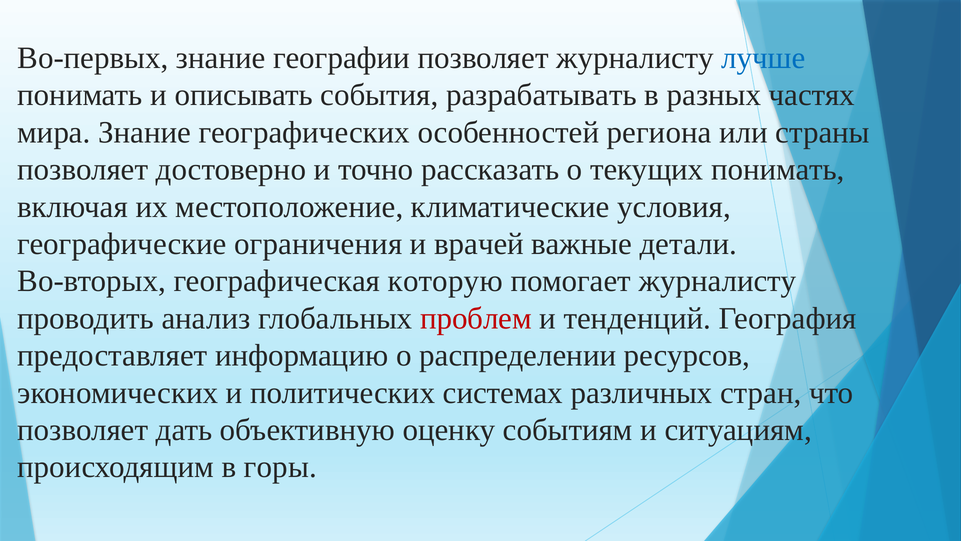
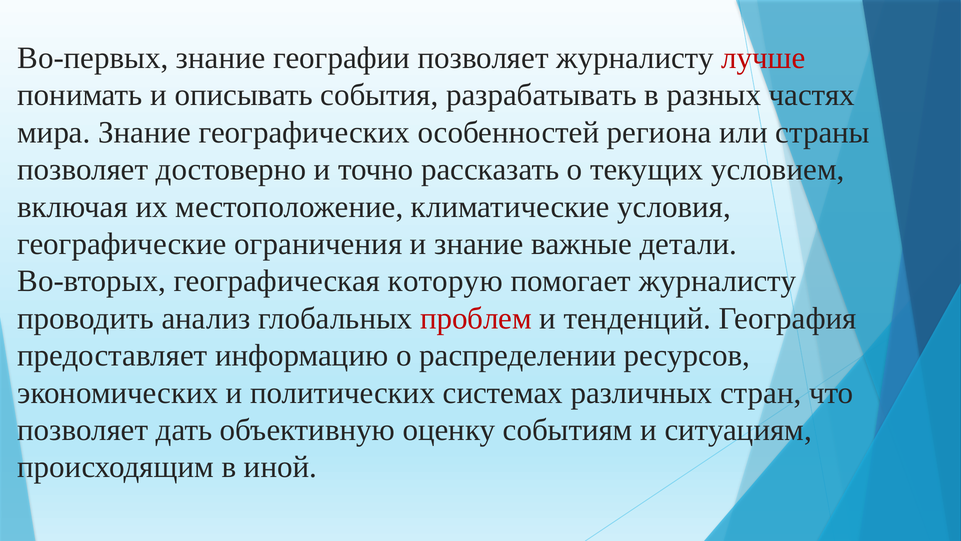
лучше colour: blue -> red
текущих понимать: понимать -> условием
и врачей: врачей -> знание
горы: горы -> иной
